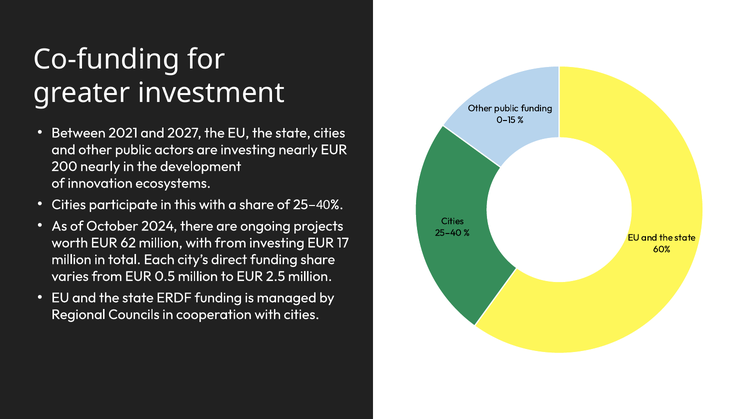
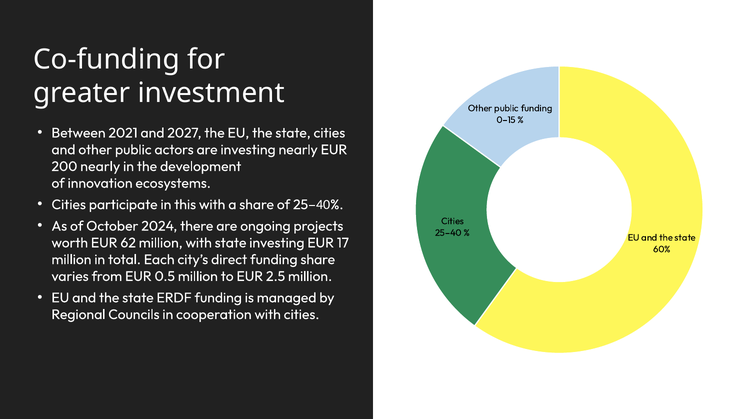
with from: from -> state
